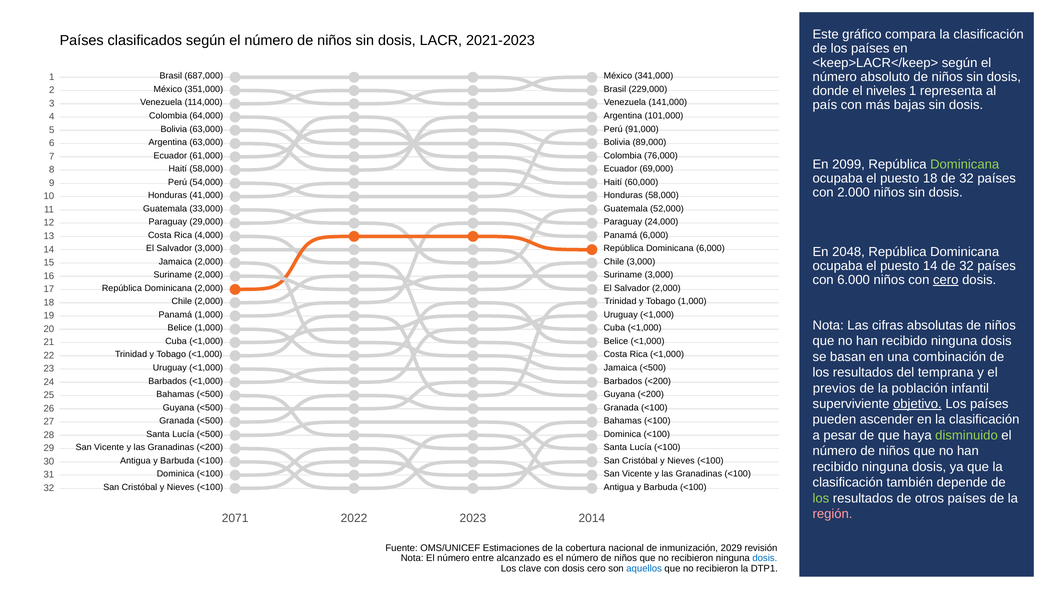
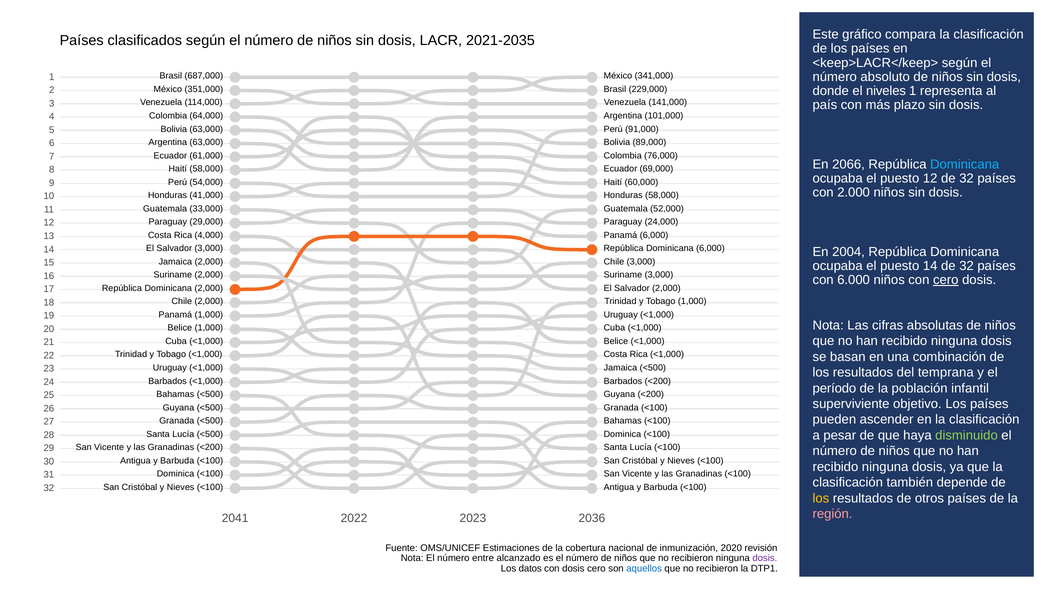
2021-2023: 2021-2023 -> 2021-2035
bajas: bajas -> plazo
2099: 2099 -> 2066
Dominicana at (965, 164) colour: light green -> light blue
puesto 18: 18 -> 12
2048: 2048 -> 2004
previos: previos -> período
objetivo underline: present -> none
los at (821, 498) colour: light green -> yellow
2071: 2071 -> 2041
2014: 2014 -> 2036
2029: 2029 -> 2020
dosis at (765, 558) colour: blue -> purple
clave: clave -> datos
